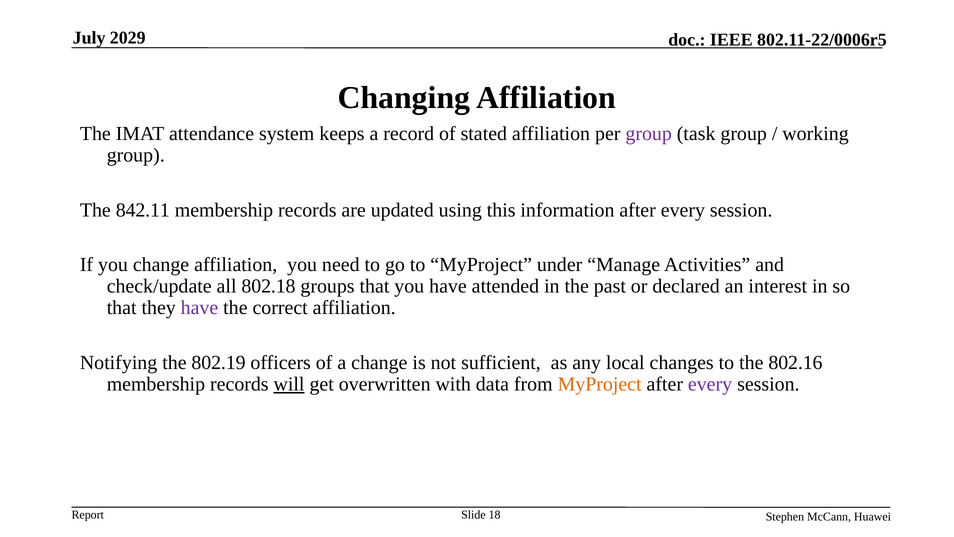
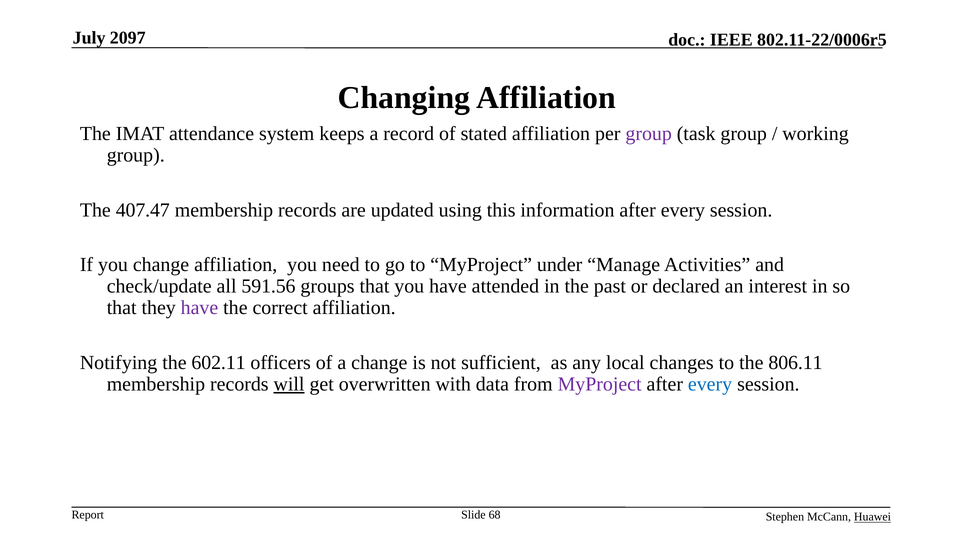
2029: 2029 -> 2097
842.11: 842.11 -> 407.47
802.18: 802.18 -> 591.56
802.19: 802.19 -> 602.11
802.16: 802.16 -> 806.11
MyProject at (600, 384) colour: orange -> purple
every at (710, 384) colour: purple -> blue
18: 18 -> 68
Huawei underline: none -> present
